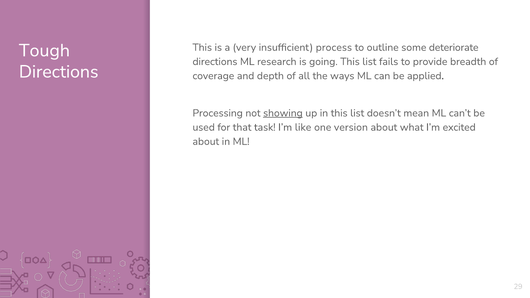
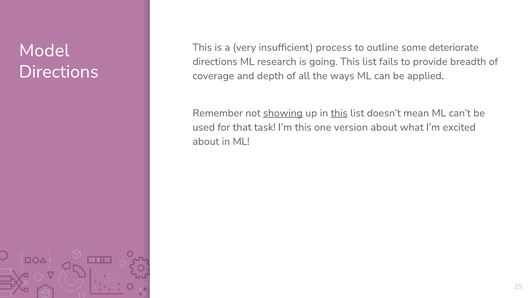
Tough: Tough -> Model
Processing: Processing -> Remember
this at (339, 113) underline: none -> present
I’m like: like -> this
